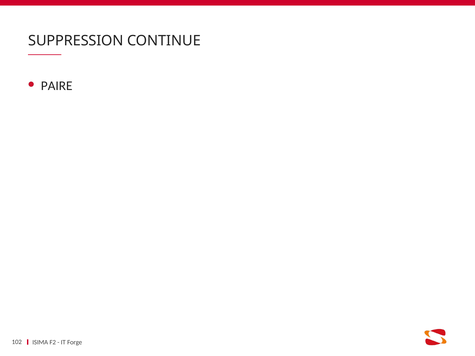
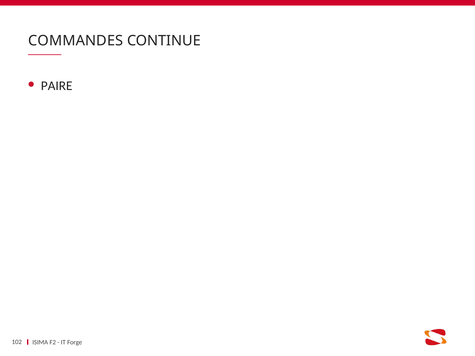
SUPPRESSION: SUPPRESSION -> COMMANDES
